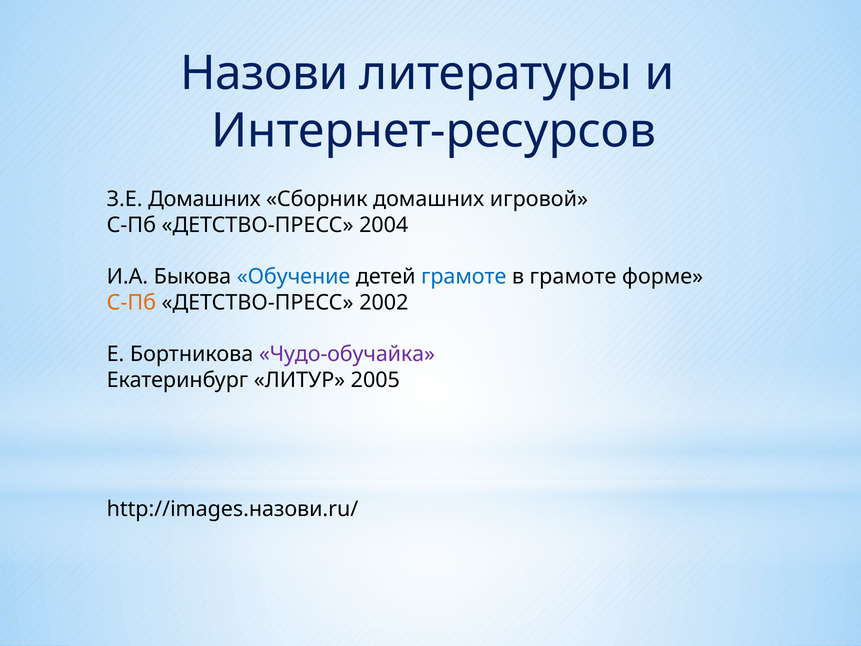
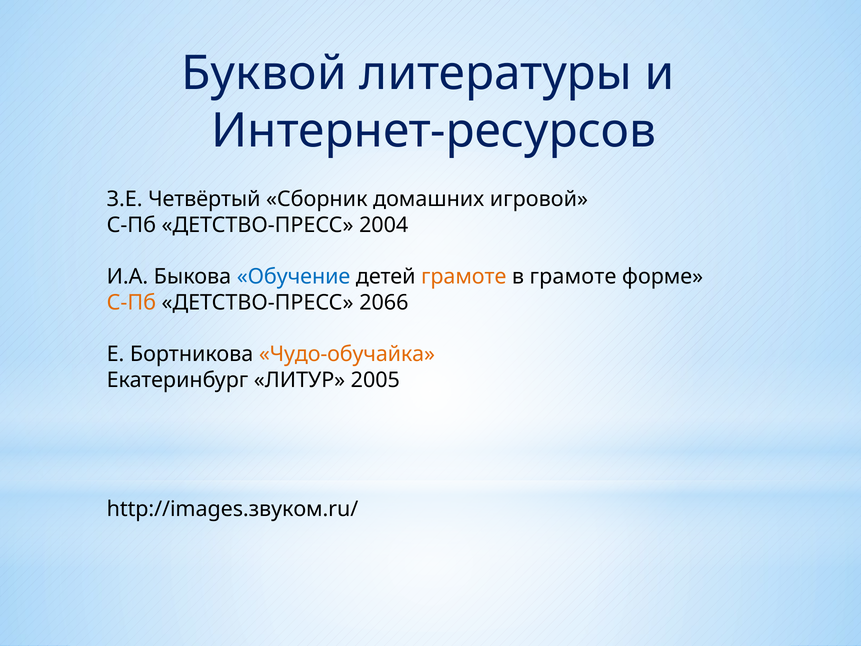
Назови: Назови -> Буквой
З.Е Домашних: Домашних -> Четвёртый
грамоте at (464, 277) colour: blue -> orange
2002: 2002 -> 2066
Чудо-обучайка colour: purple -> orange
http://images.назови.ru/: http://images.назови.ru/ -> http://images.звуком.ru/
